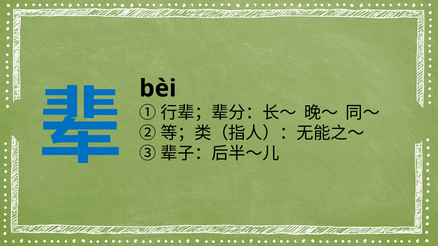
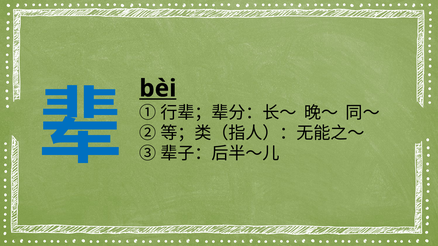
bèi underline: none -> present
